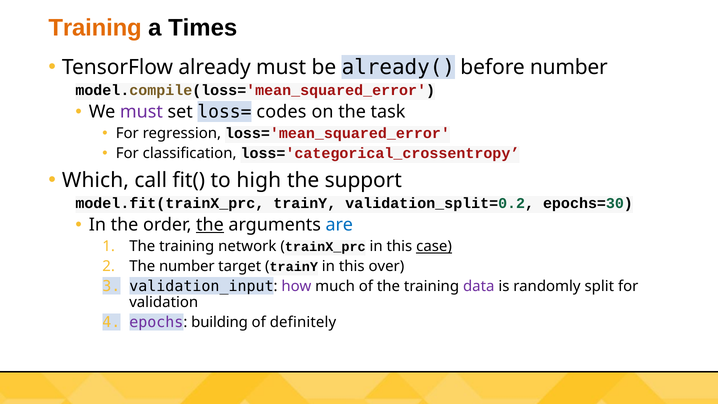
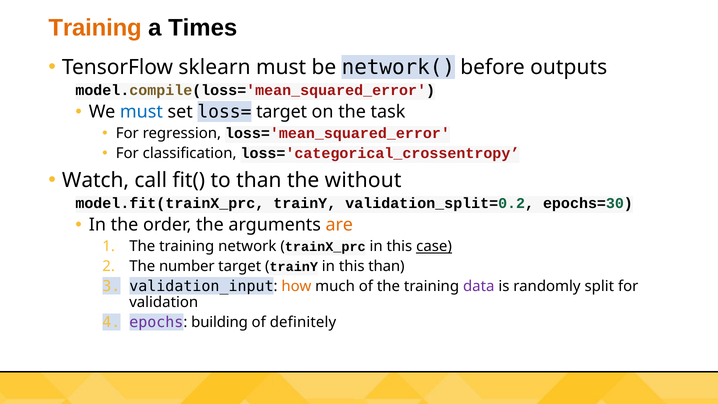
already: already -> sklearn
already(: already( -> network(
before number: number -> outputs
must at (141, 112) colour: purple -> blue
loss= codes: codes -> target
Which: Which -> Watch
to high: high -> than
support: support -> without
the at (210, 225) underline: present -> none
are colour: blue -> orange
this over: over -> than
how colour: purple -> orange
